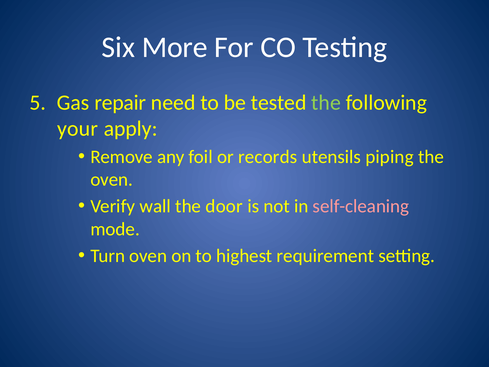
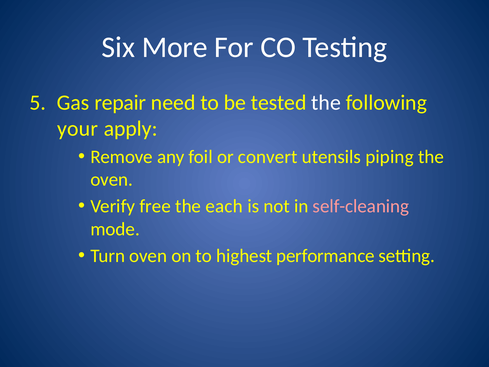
the at (326, 103) colour: light green -> white
records: records -> convert
wall: wall -> free
door: door -> each
requirement: requirement -> performance
